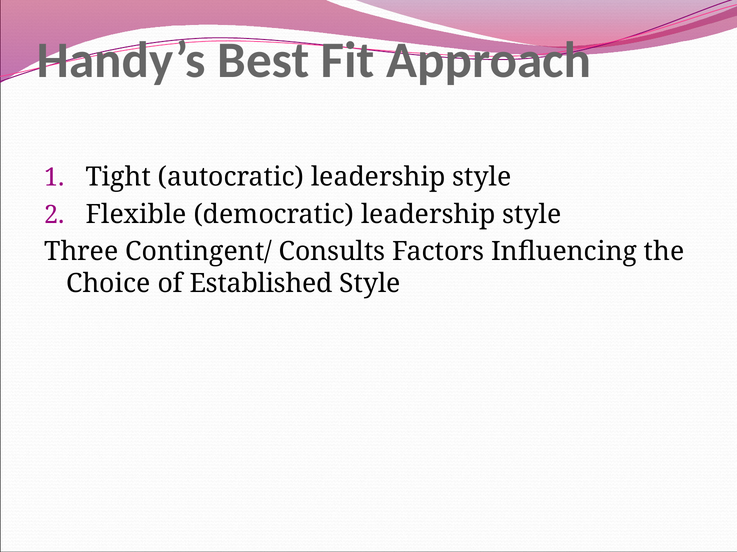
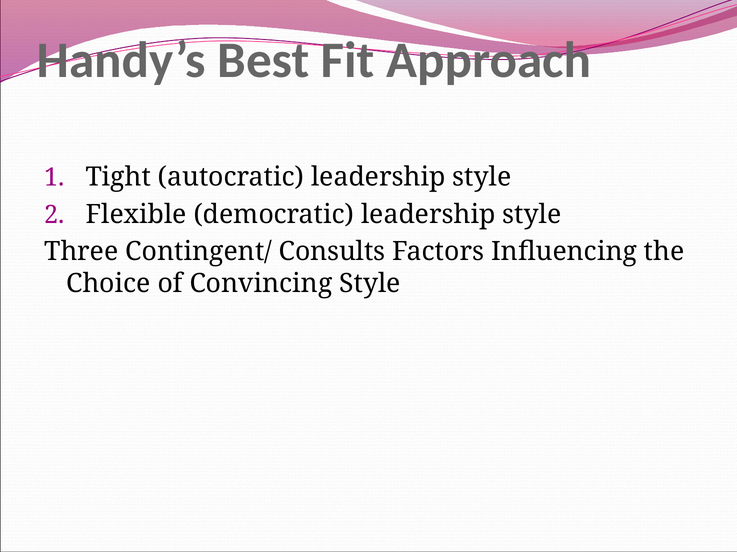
Established: Established -> Convincing
